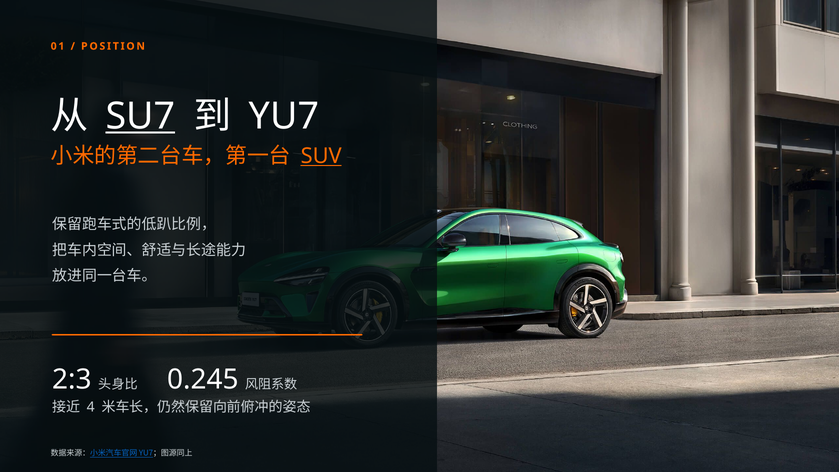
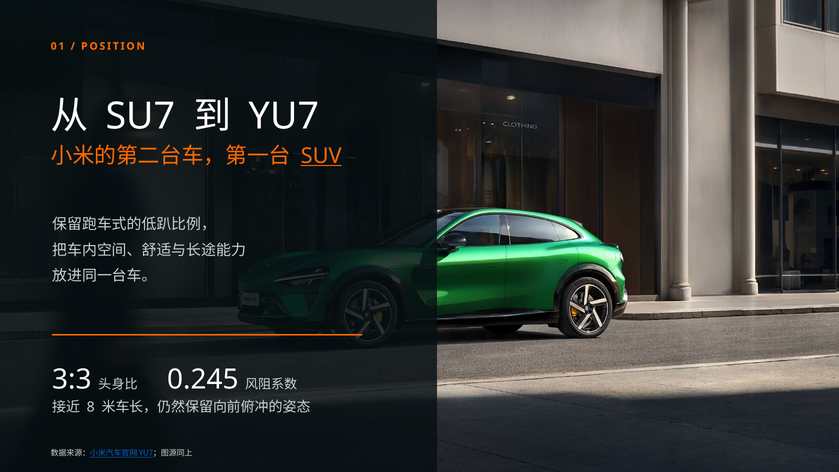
SU7 underline: present -> none
2:3: 2:3 -> 3:3
4: 4 -> 8
